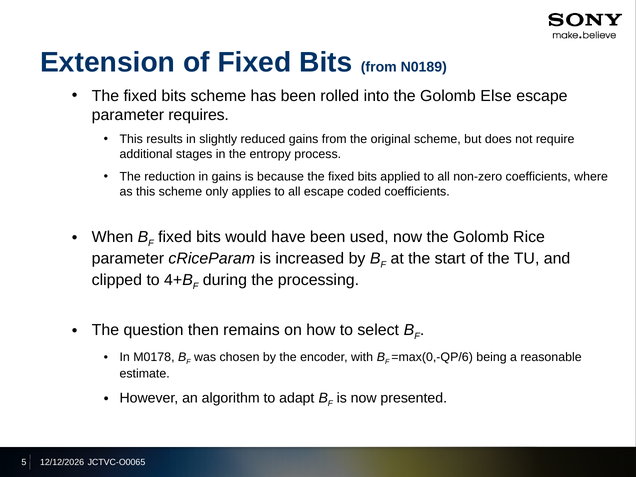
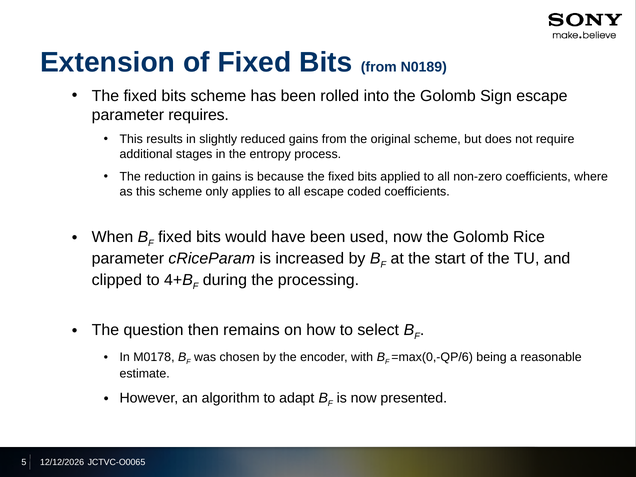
Else: Else -> Sign
